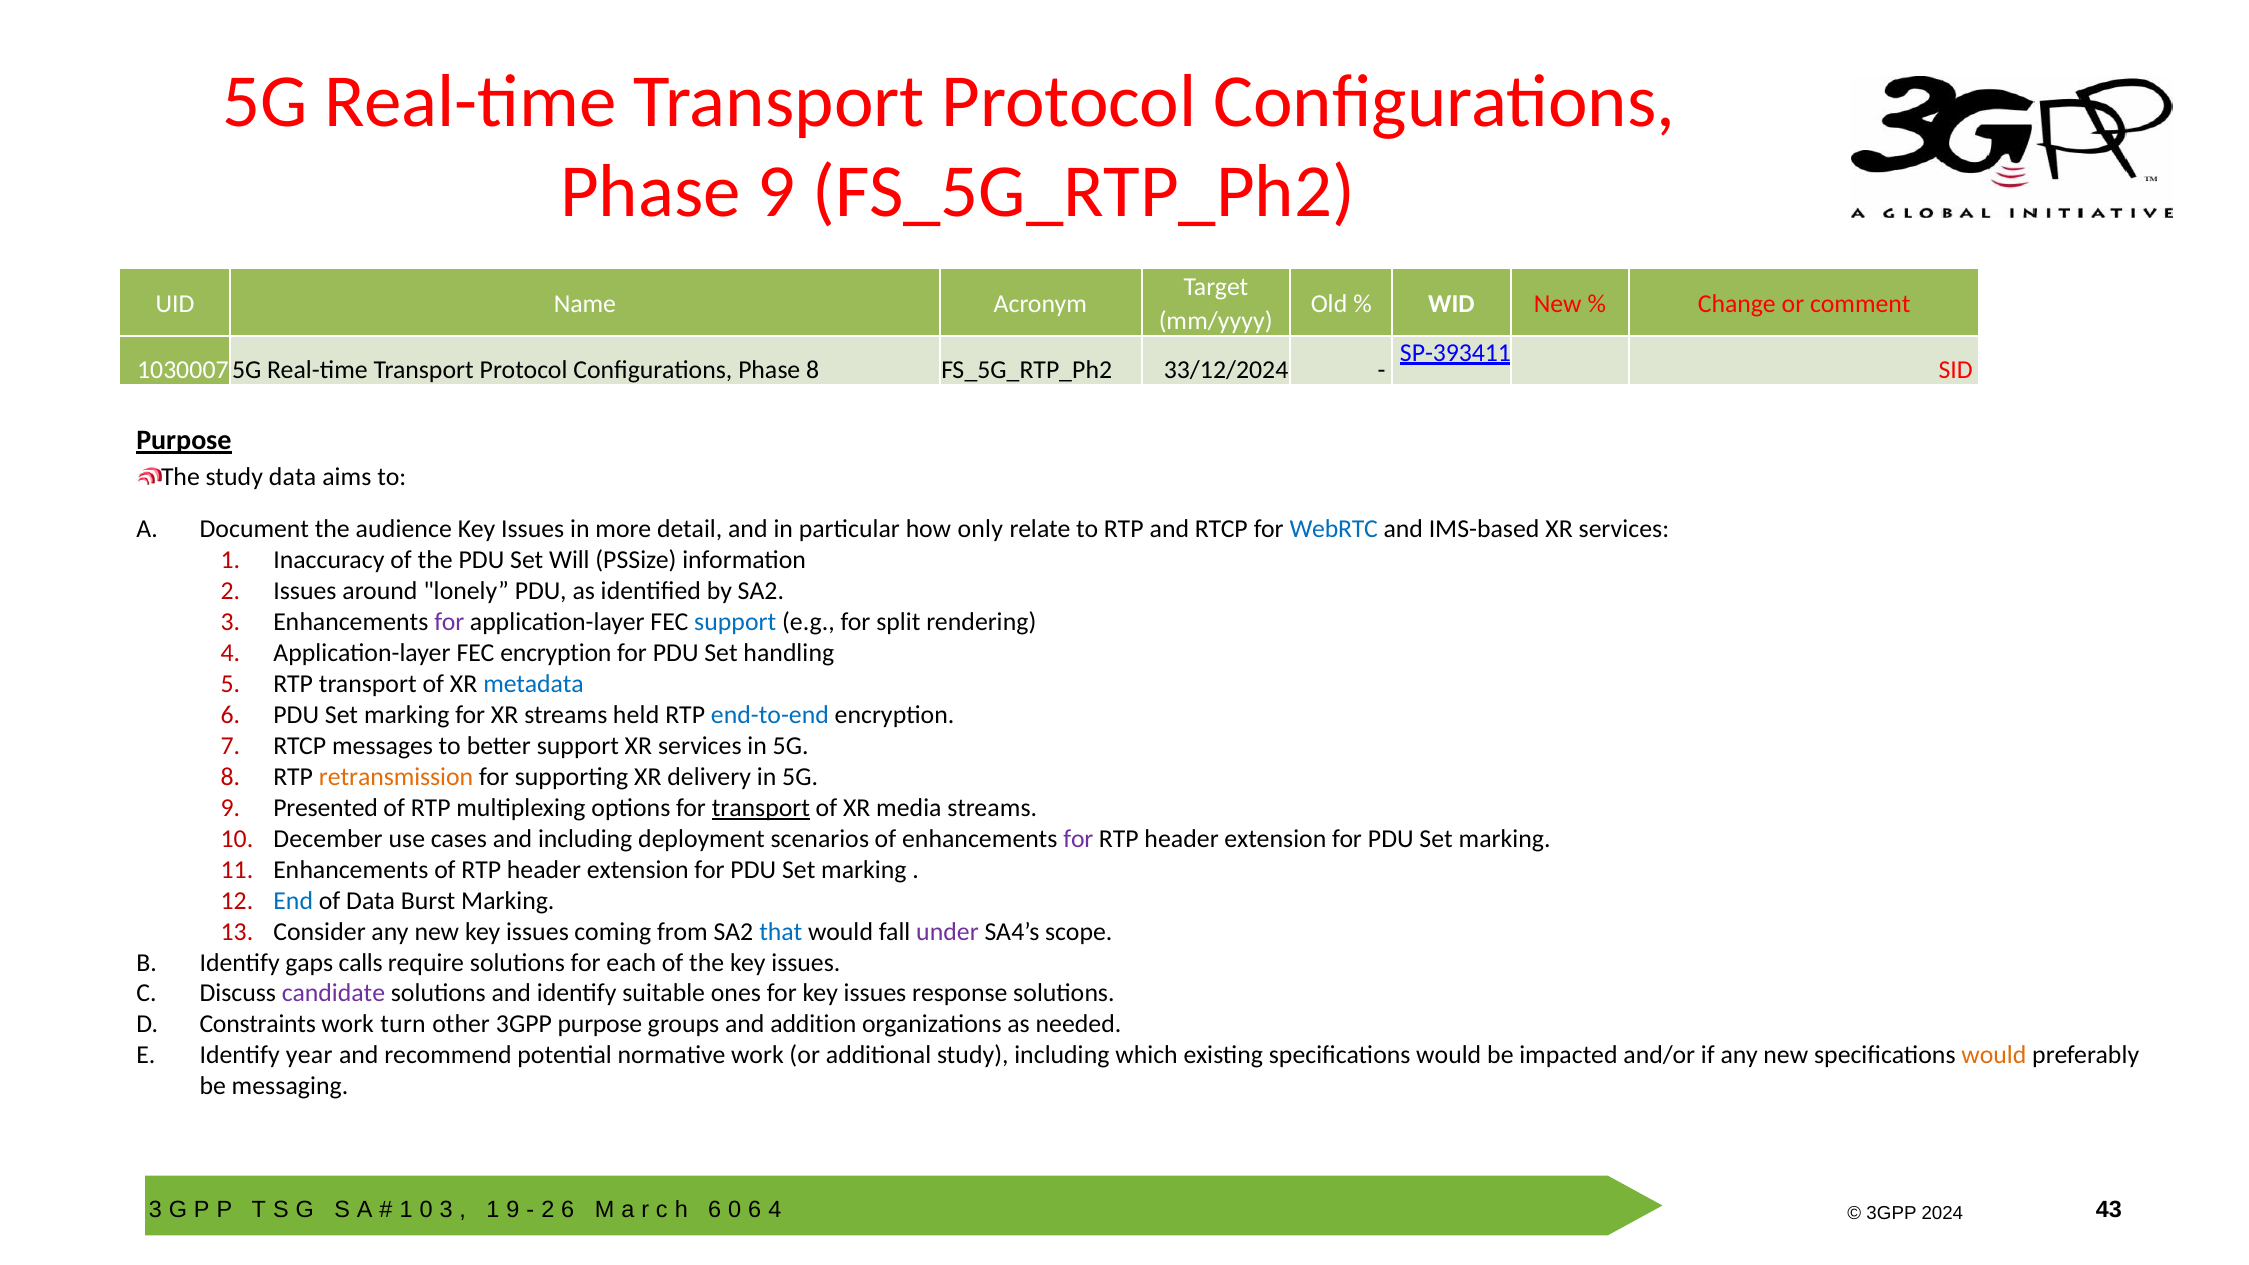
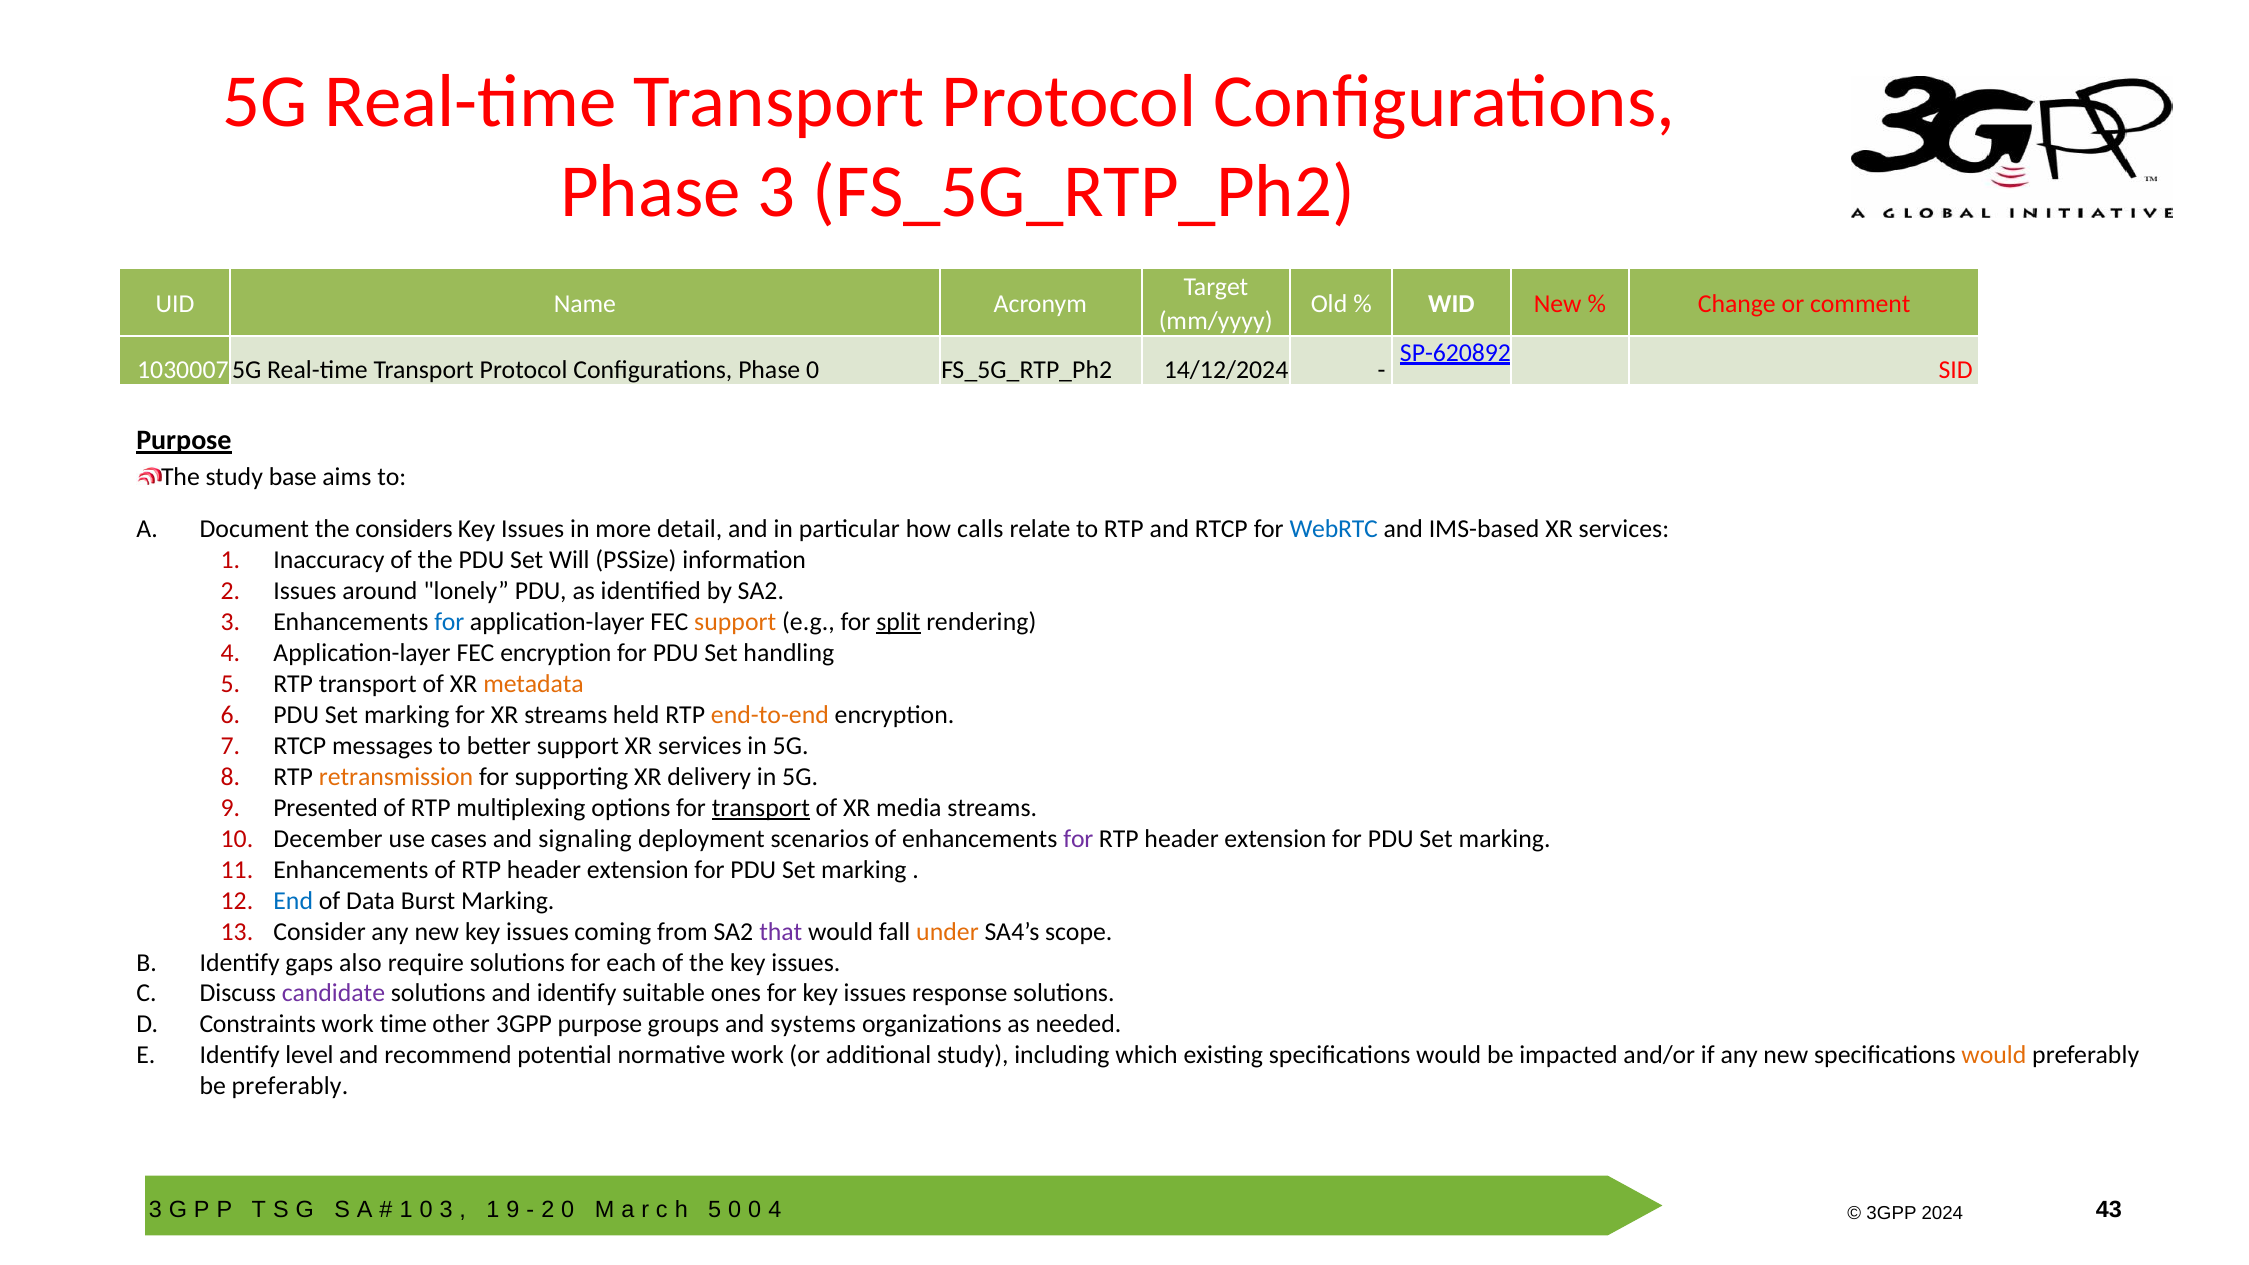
Phase 9: 9 -> 3
SP-393411: SP-393411 -> SP-620892
Phase 8: 8 -> 0
33/12/2024: 33/12/2024 -> 14/12/2024
study data: data -> base
audience: audience -> considers
only: only -> calls
for at (449, 622) colour: purple -> blue
support at (735, 622) colour: blue -> orange
split underline: none -> present
metadata colour: blue -> orange
end-to-end colour: blue -> orange
and including: including -> signaling
that colour: blue -> purple
under colour: purple -> orange
calls: calls -> also
turn: turn -> time
addition: addition -> systems
year: year -> level
be messaging: messaging -> preferably
2 6: 6 -> 0
6 at (715, 1210): 6 -> 5
6 at (755, 1210): 6 -> 0
